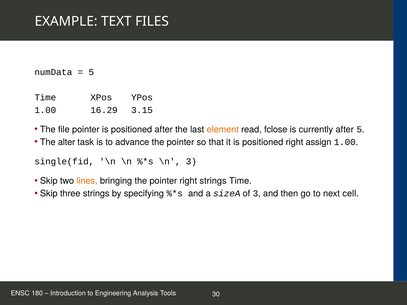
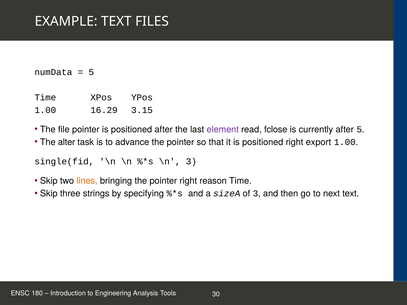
element colour: orange -> purple
assign: assign -> export
right strings: strings -> reason
next cell: cell -> text
